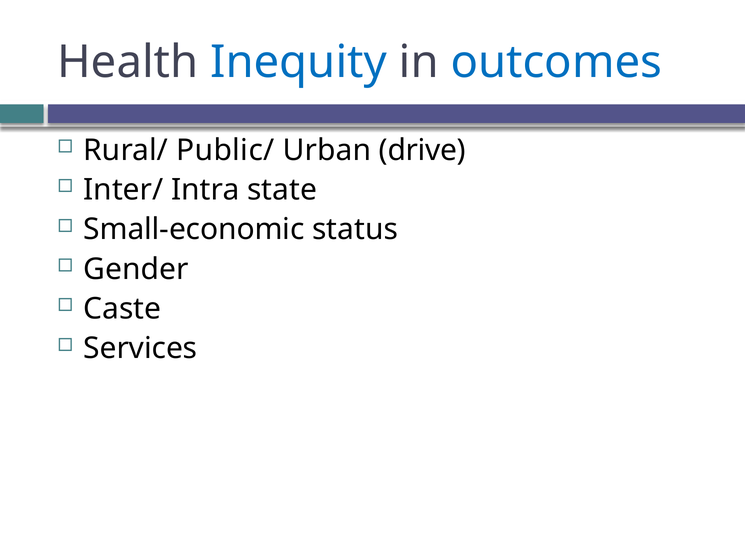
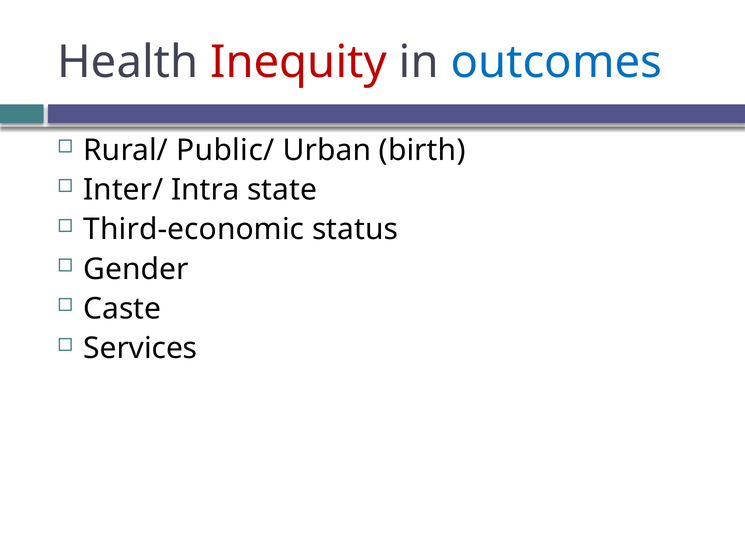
Inequity colour: blue -> red
drive: drive -> birth
Small-economic: Small-economic -> Third-economic
